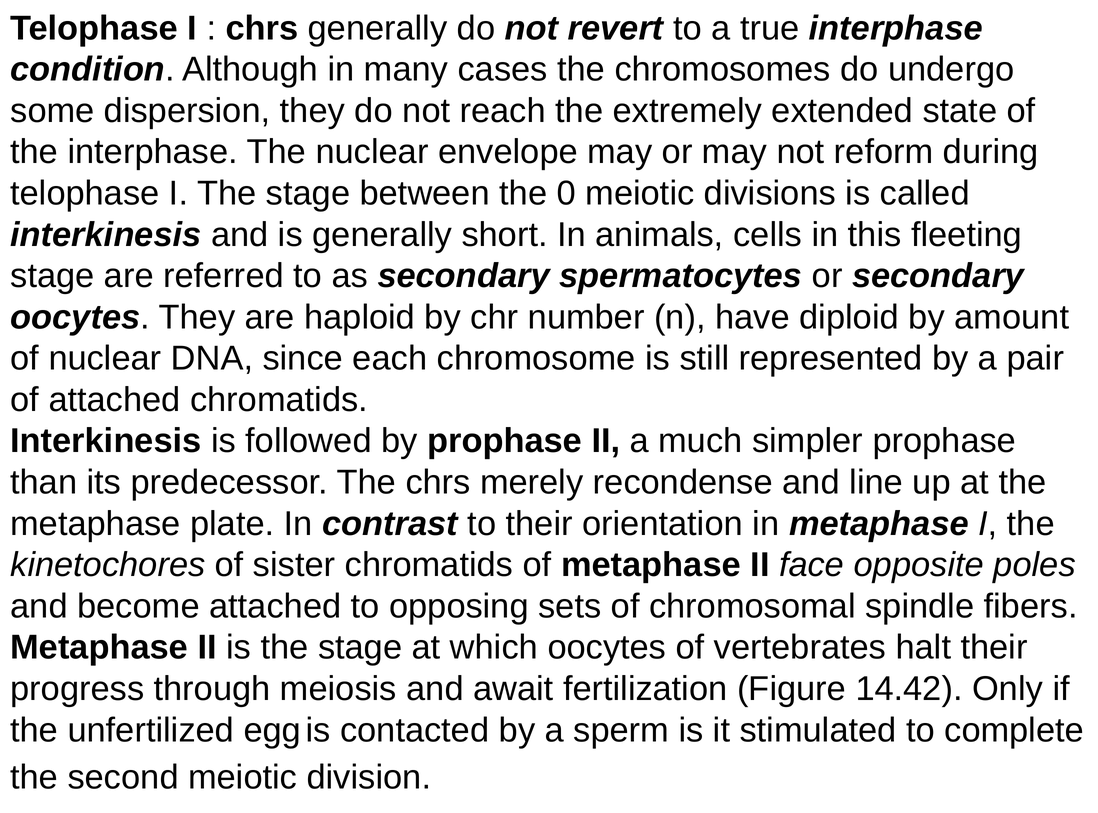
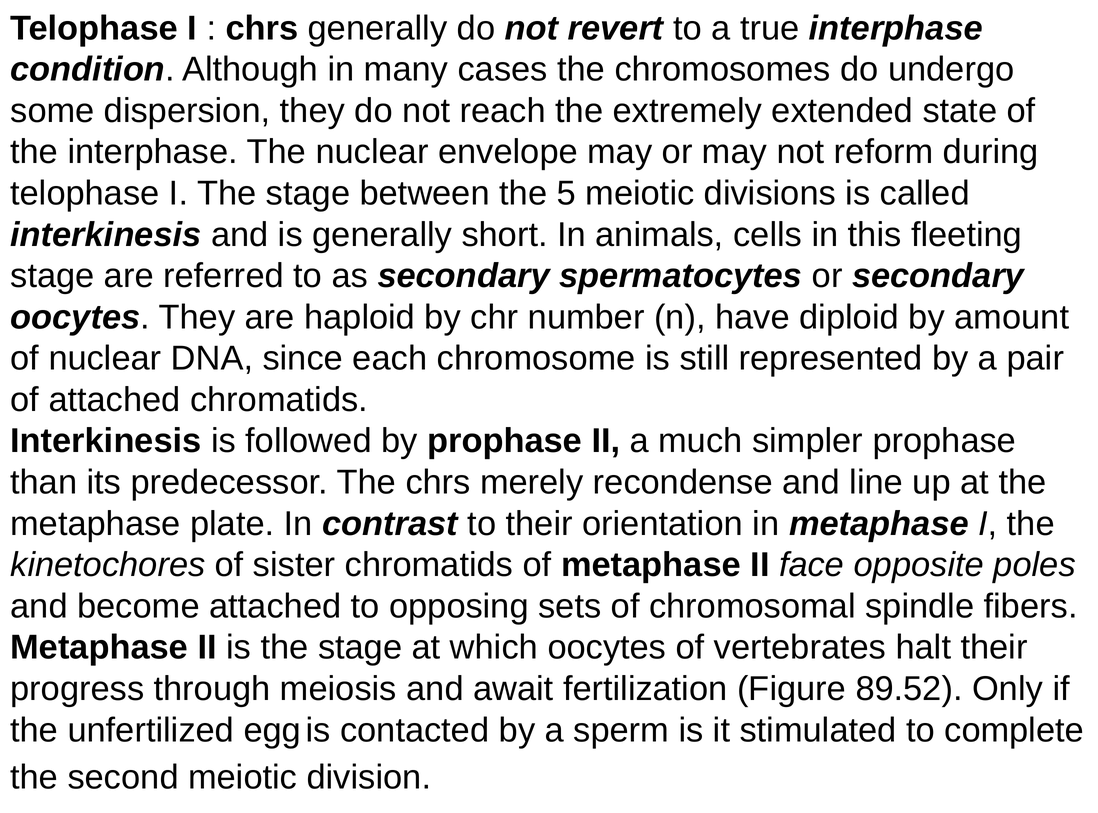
0: 0 -> 5
14.42: 14.42 -> 89.52
